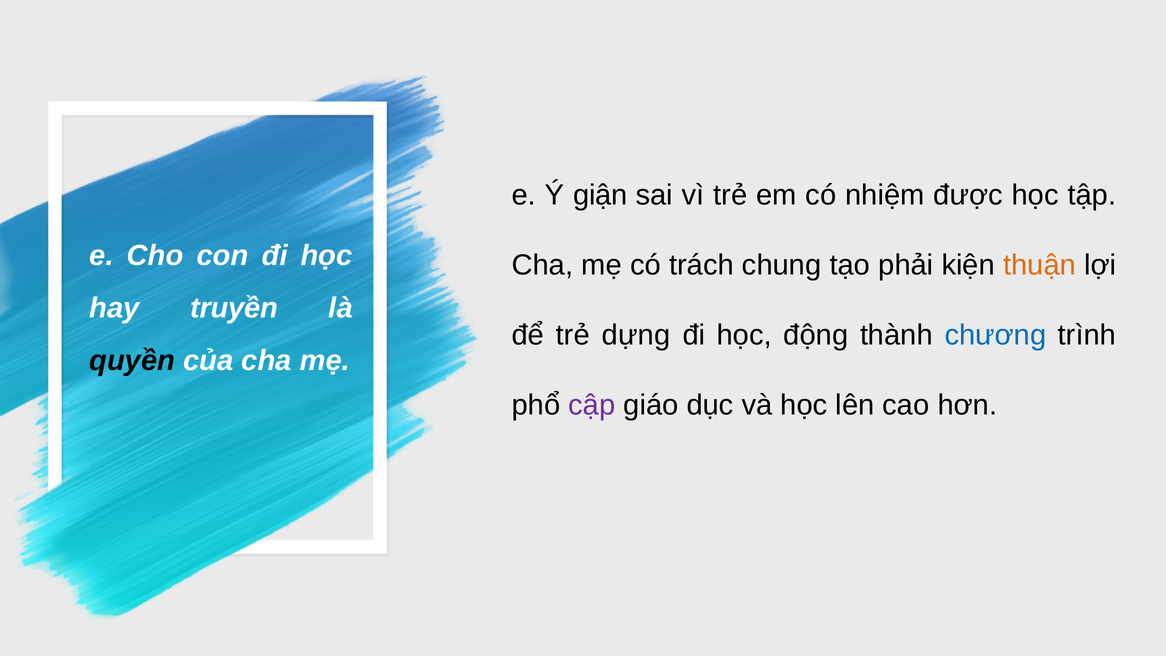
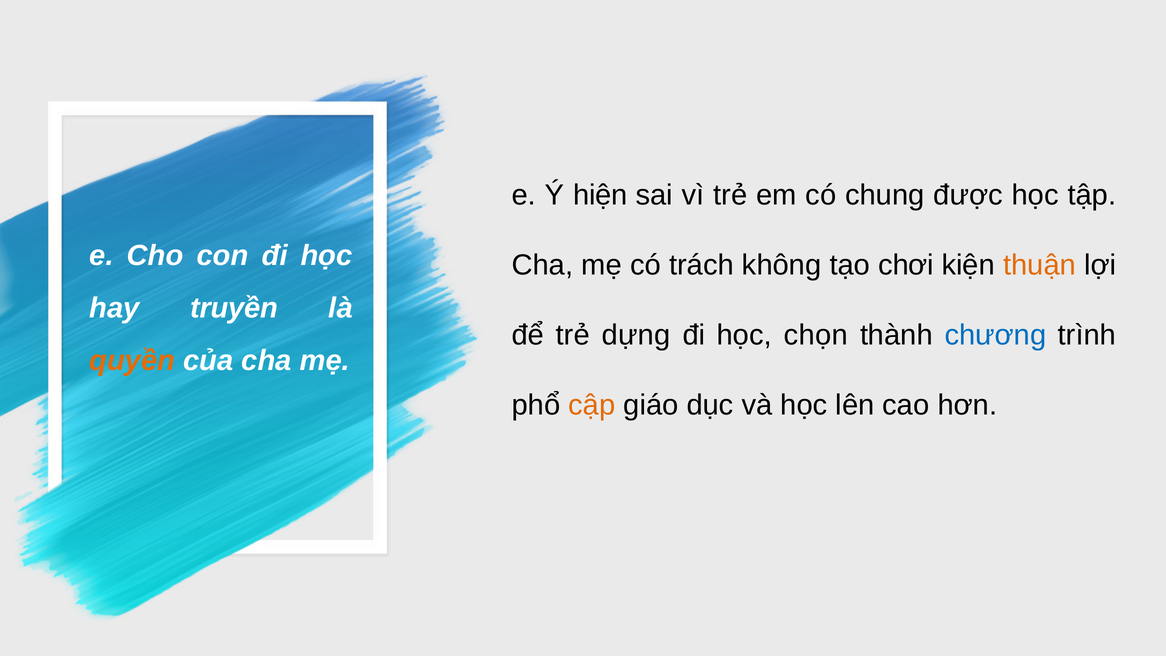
giận: giận -> hiện
nhiệm: nhiệm -> chung
chung: chung -> không
phải: phải -> chơi
động: động -> chọn
quyền colour: black -> orange
cập colour: purple -> orange
